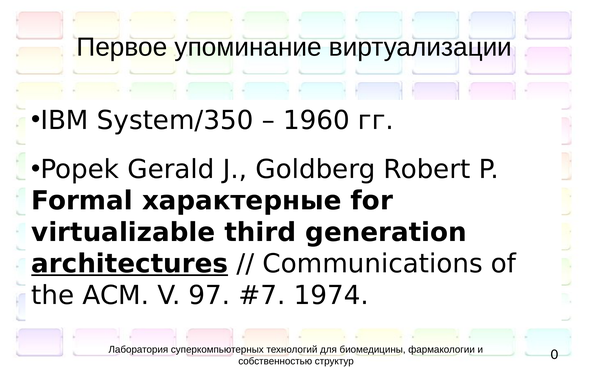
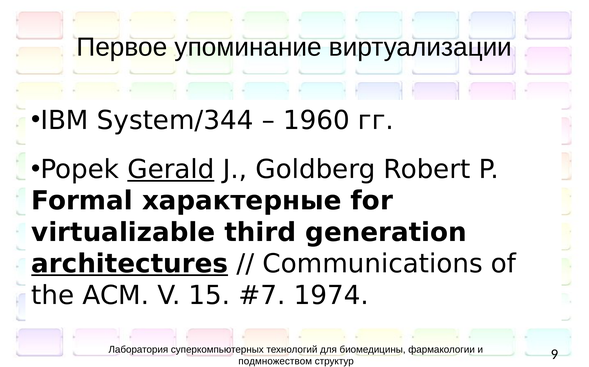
System/350: System/350 -> System/344
Gerald underline: none -> present
97: 97 -> 15
собственностью: собственностью -> подмножеством
0: 0 -> 9
